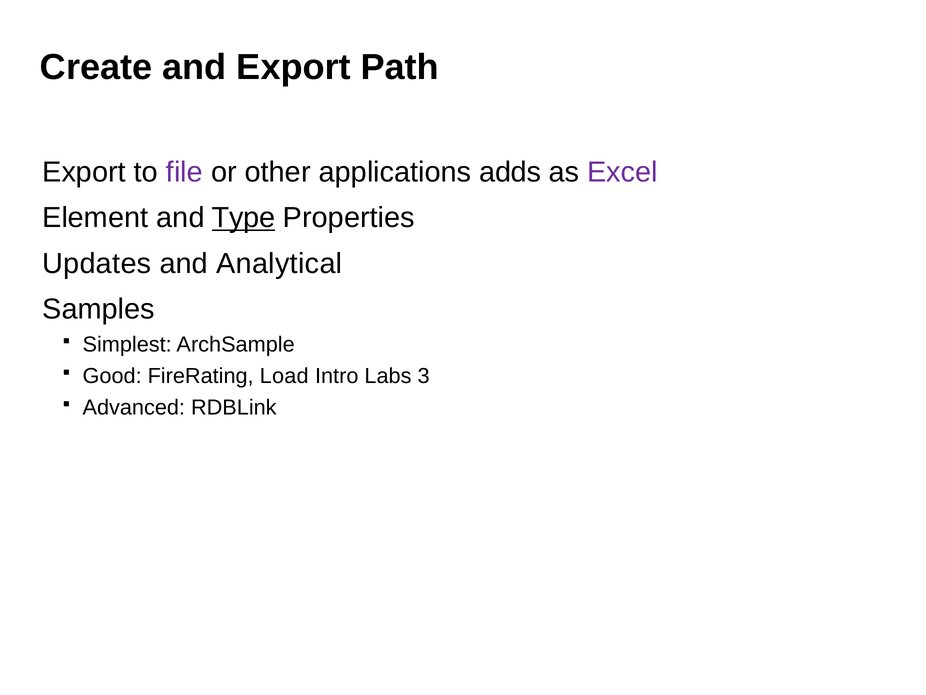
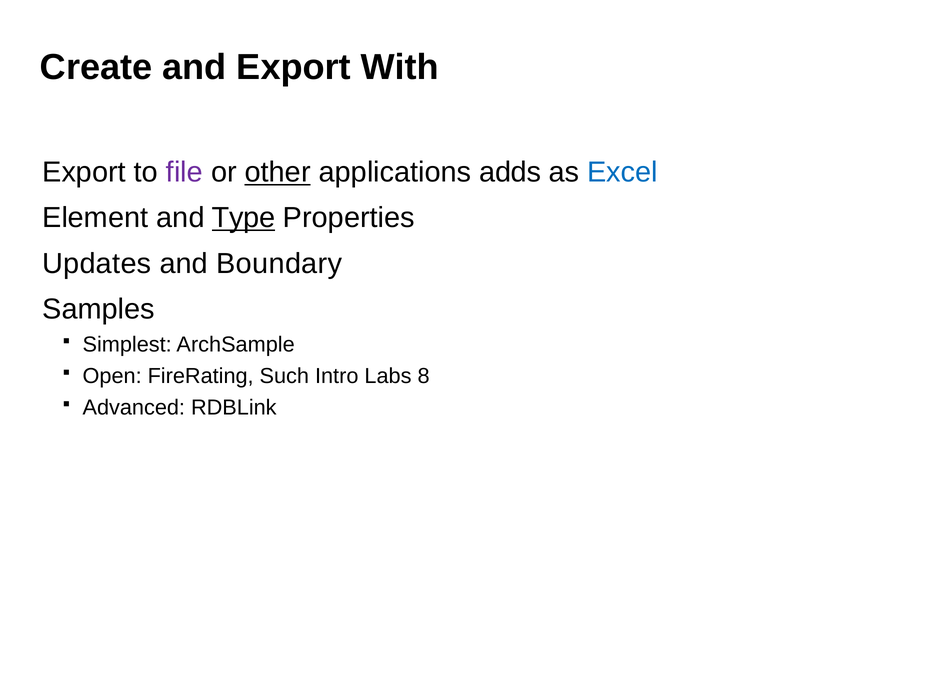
Path: Path -> With
other underline: none -> present
Excel colour: purple -> blue
Analytical: Analytical -> Boundary
Good: Good -> Open
Load: Load -> Such
3: 3 -> 8
